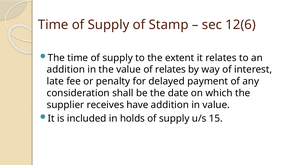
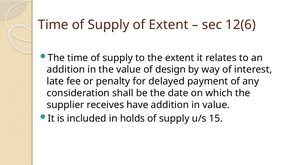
of Stamp: Stamp -> Extent
of relates: relates -> design
